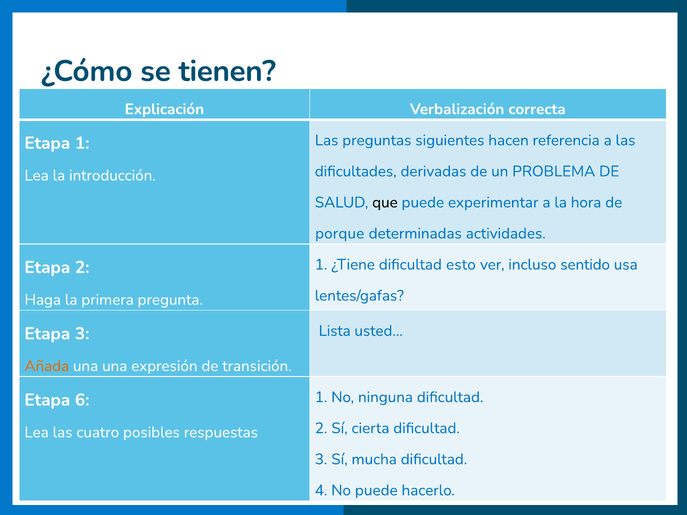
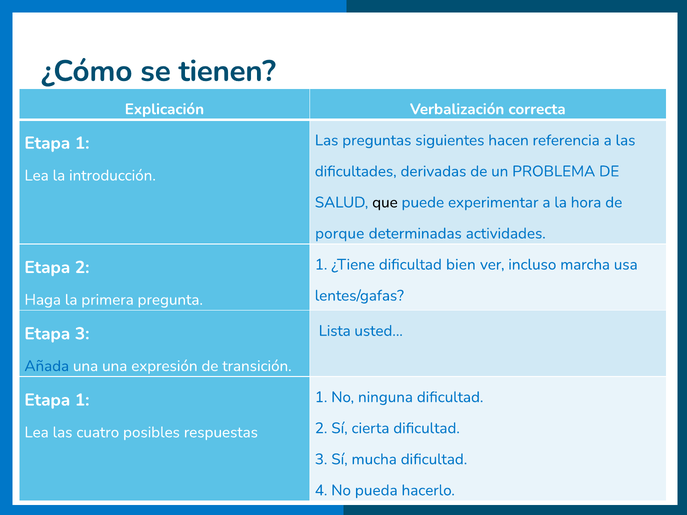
esto: esto -> bien
sentido: sentido -> marcha
Añada colour: orange -> blue
6 at (82, 400): 6 -> 1
No puede: puede -> pueda
